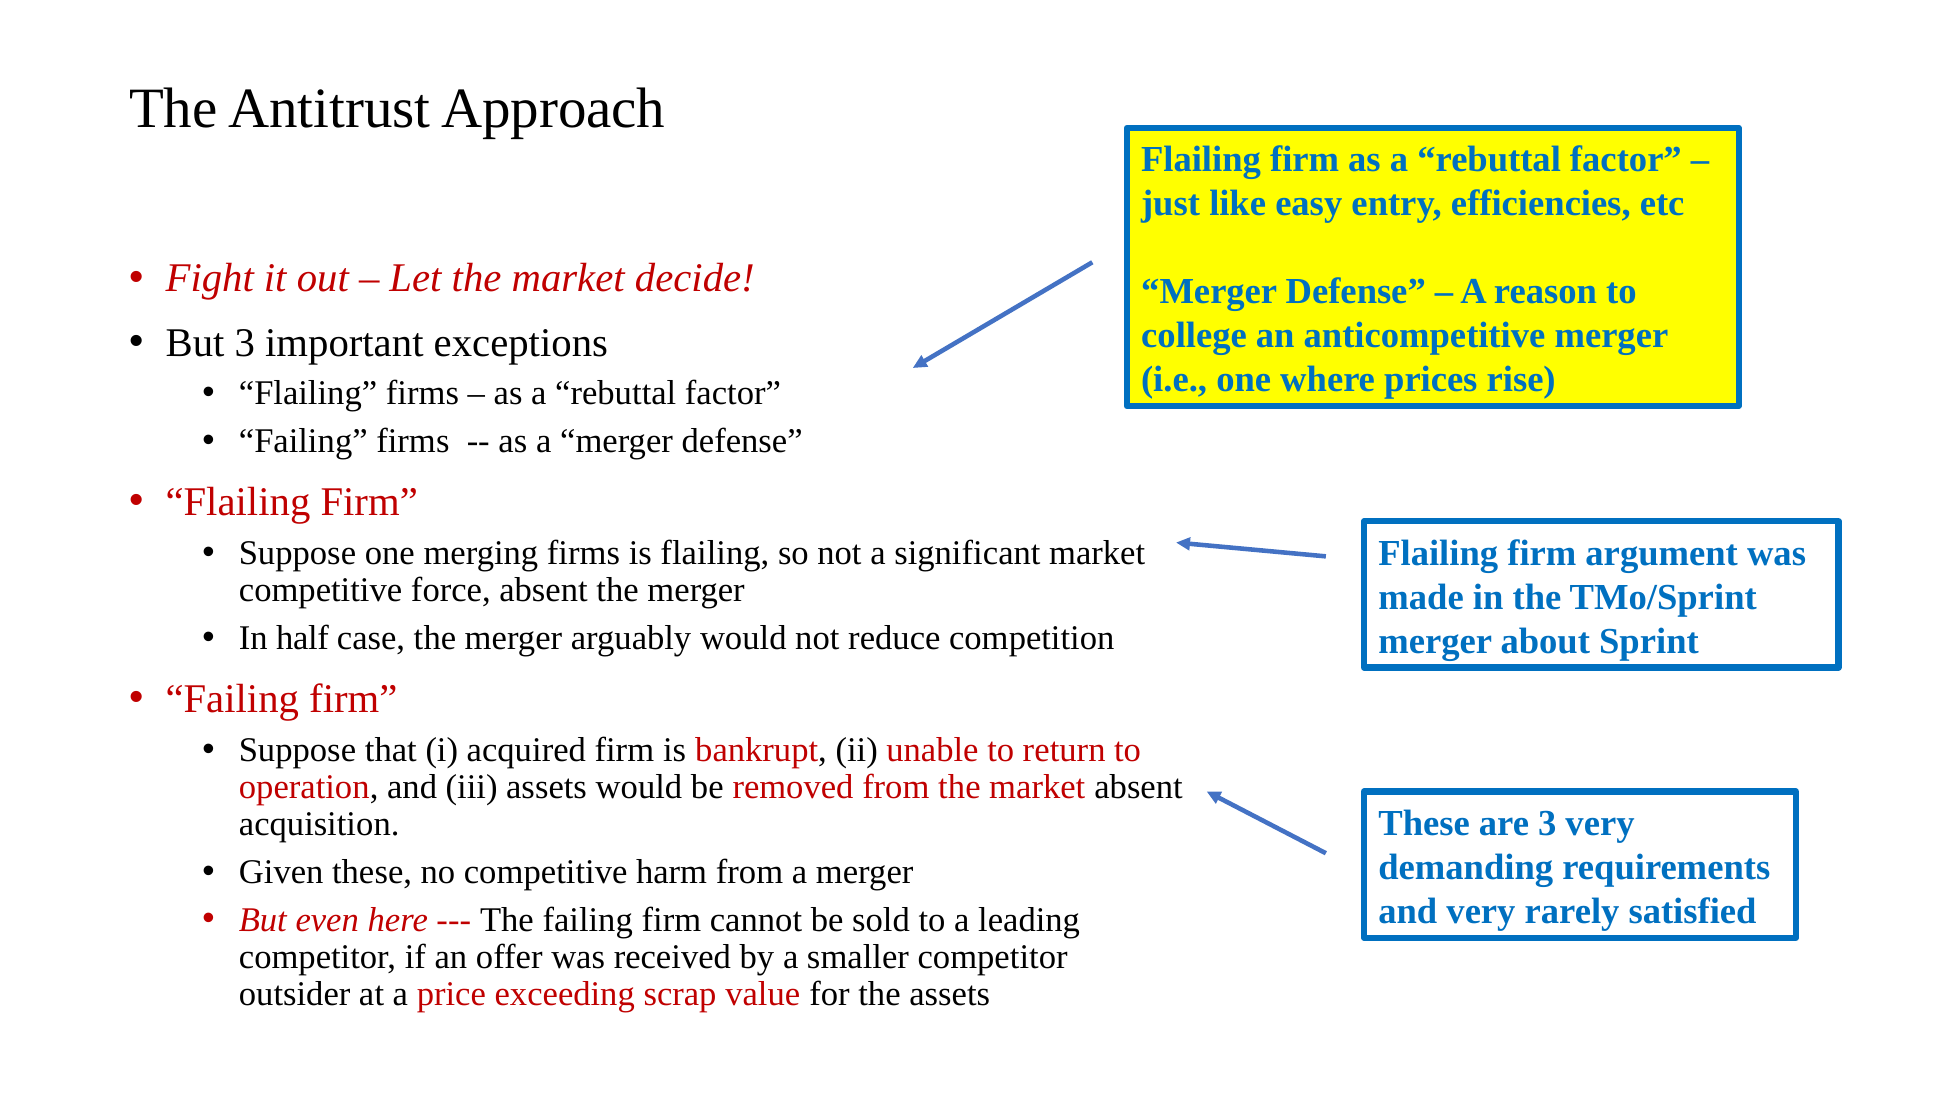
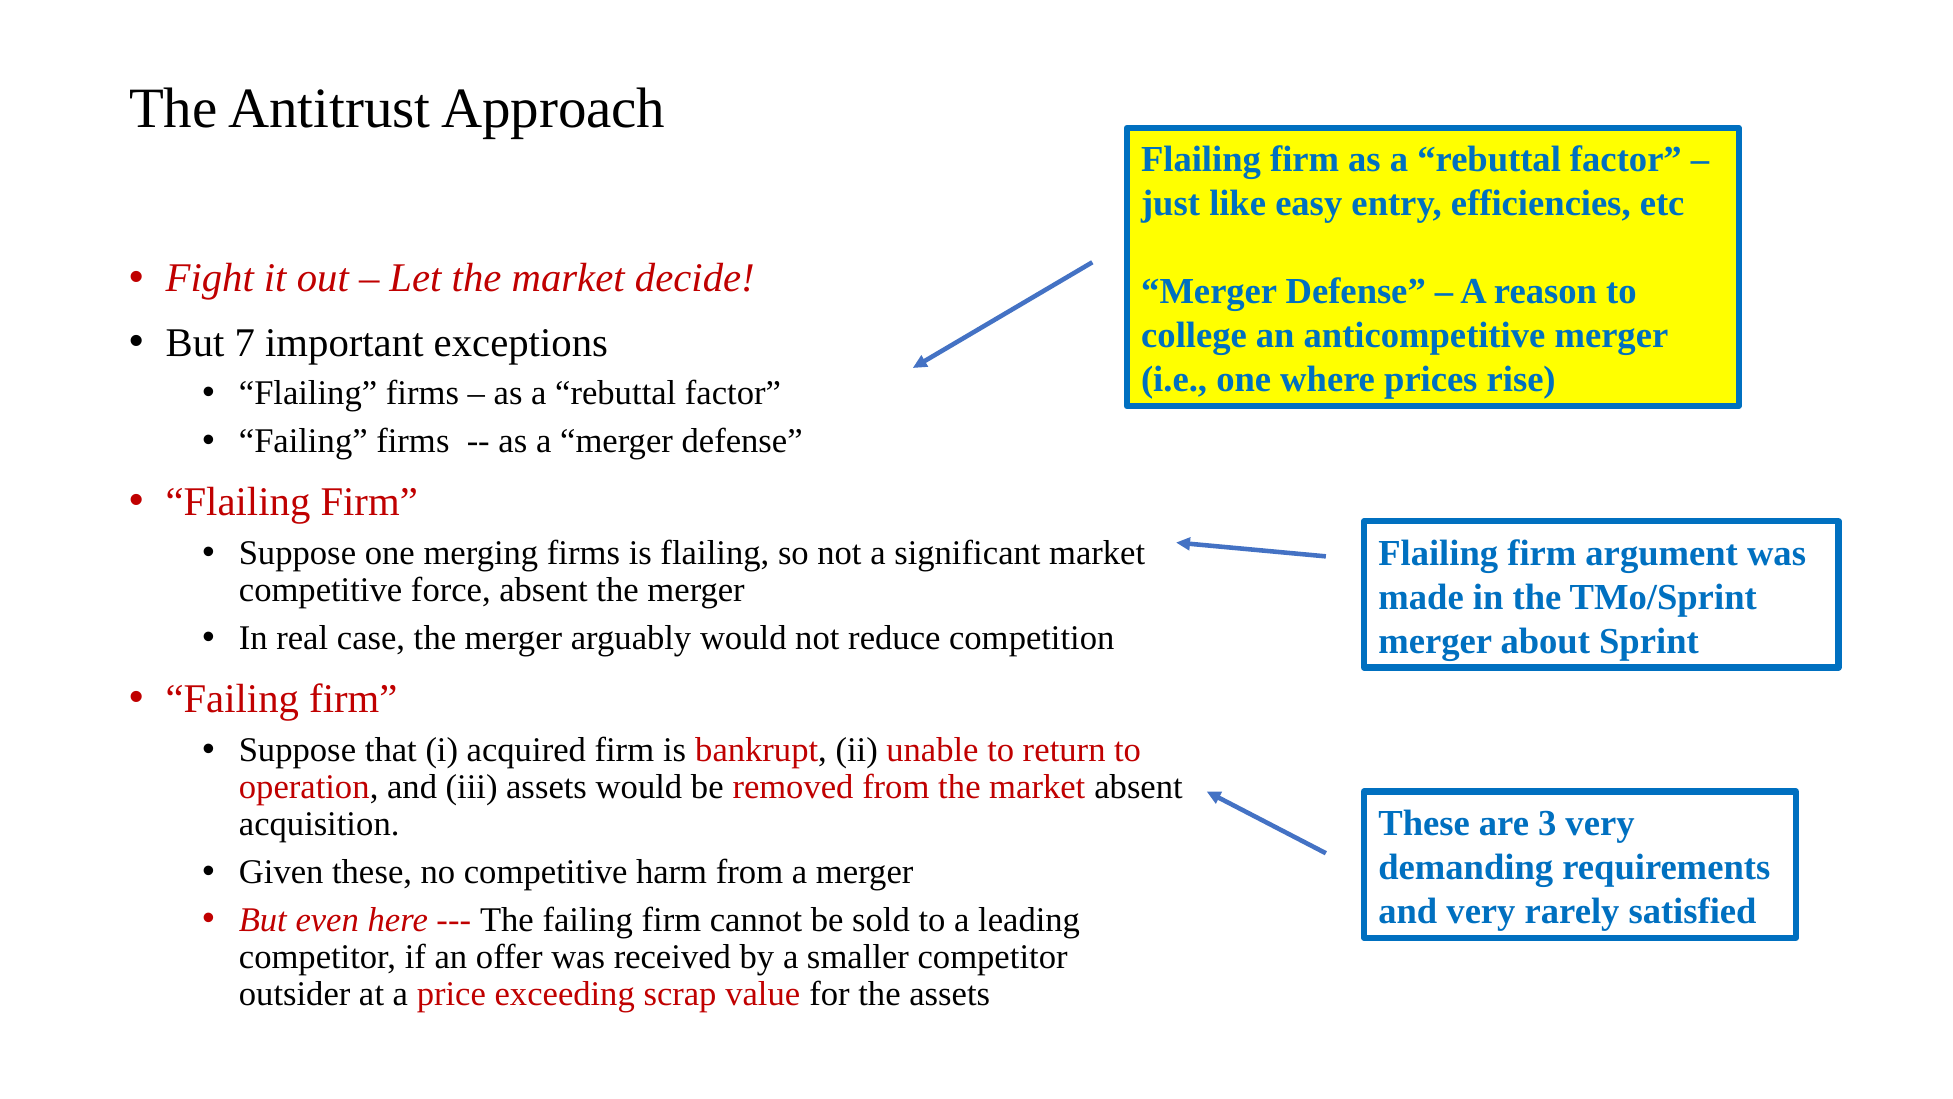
But 3: 3 -> 7
half: half -> real
